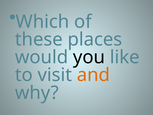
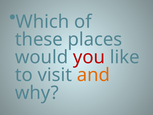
you colour: black -> red
